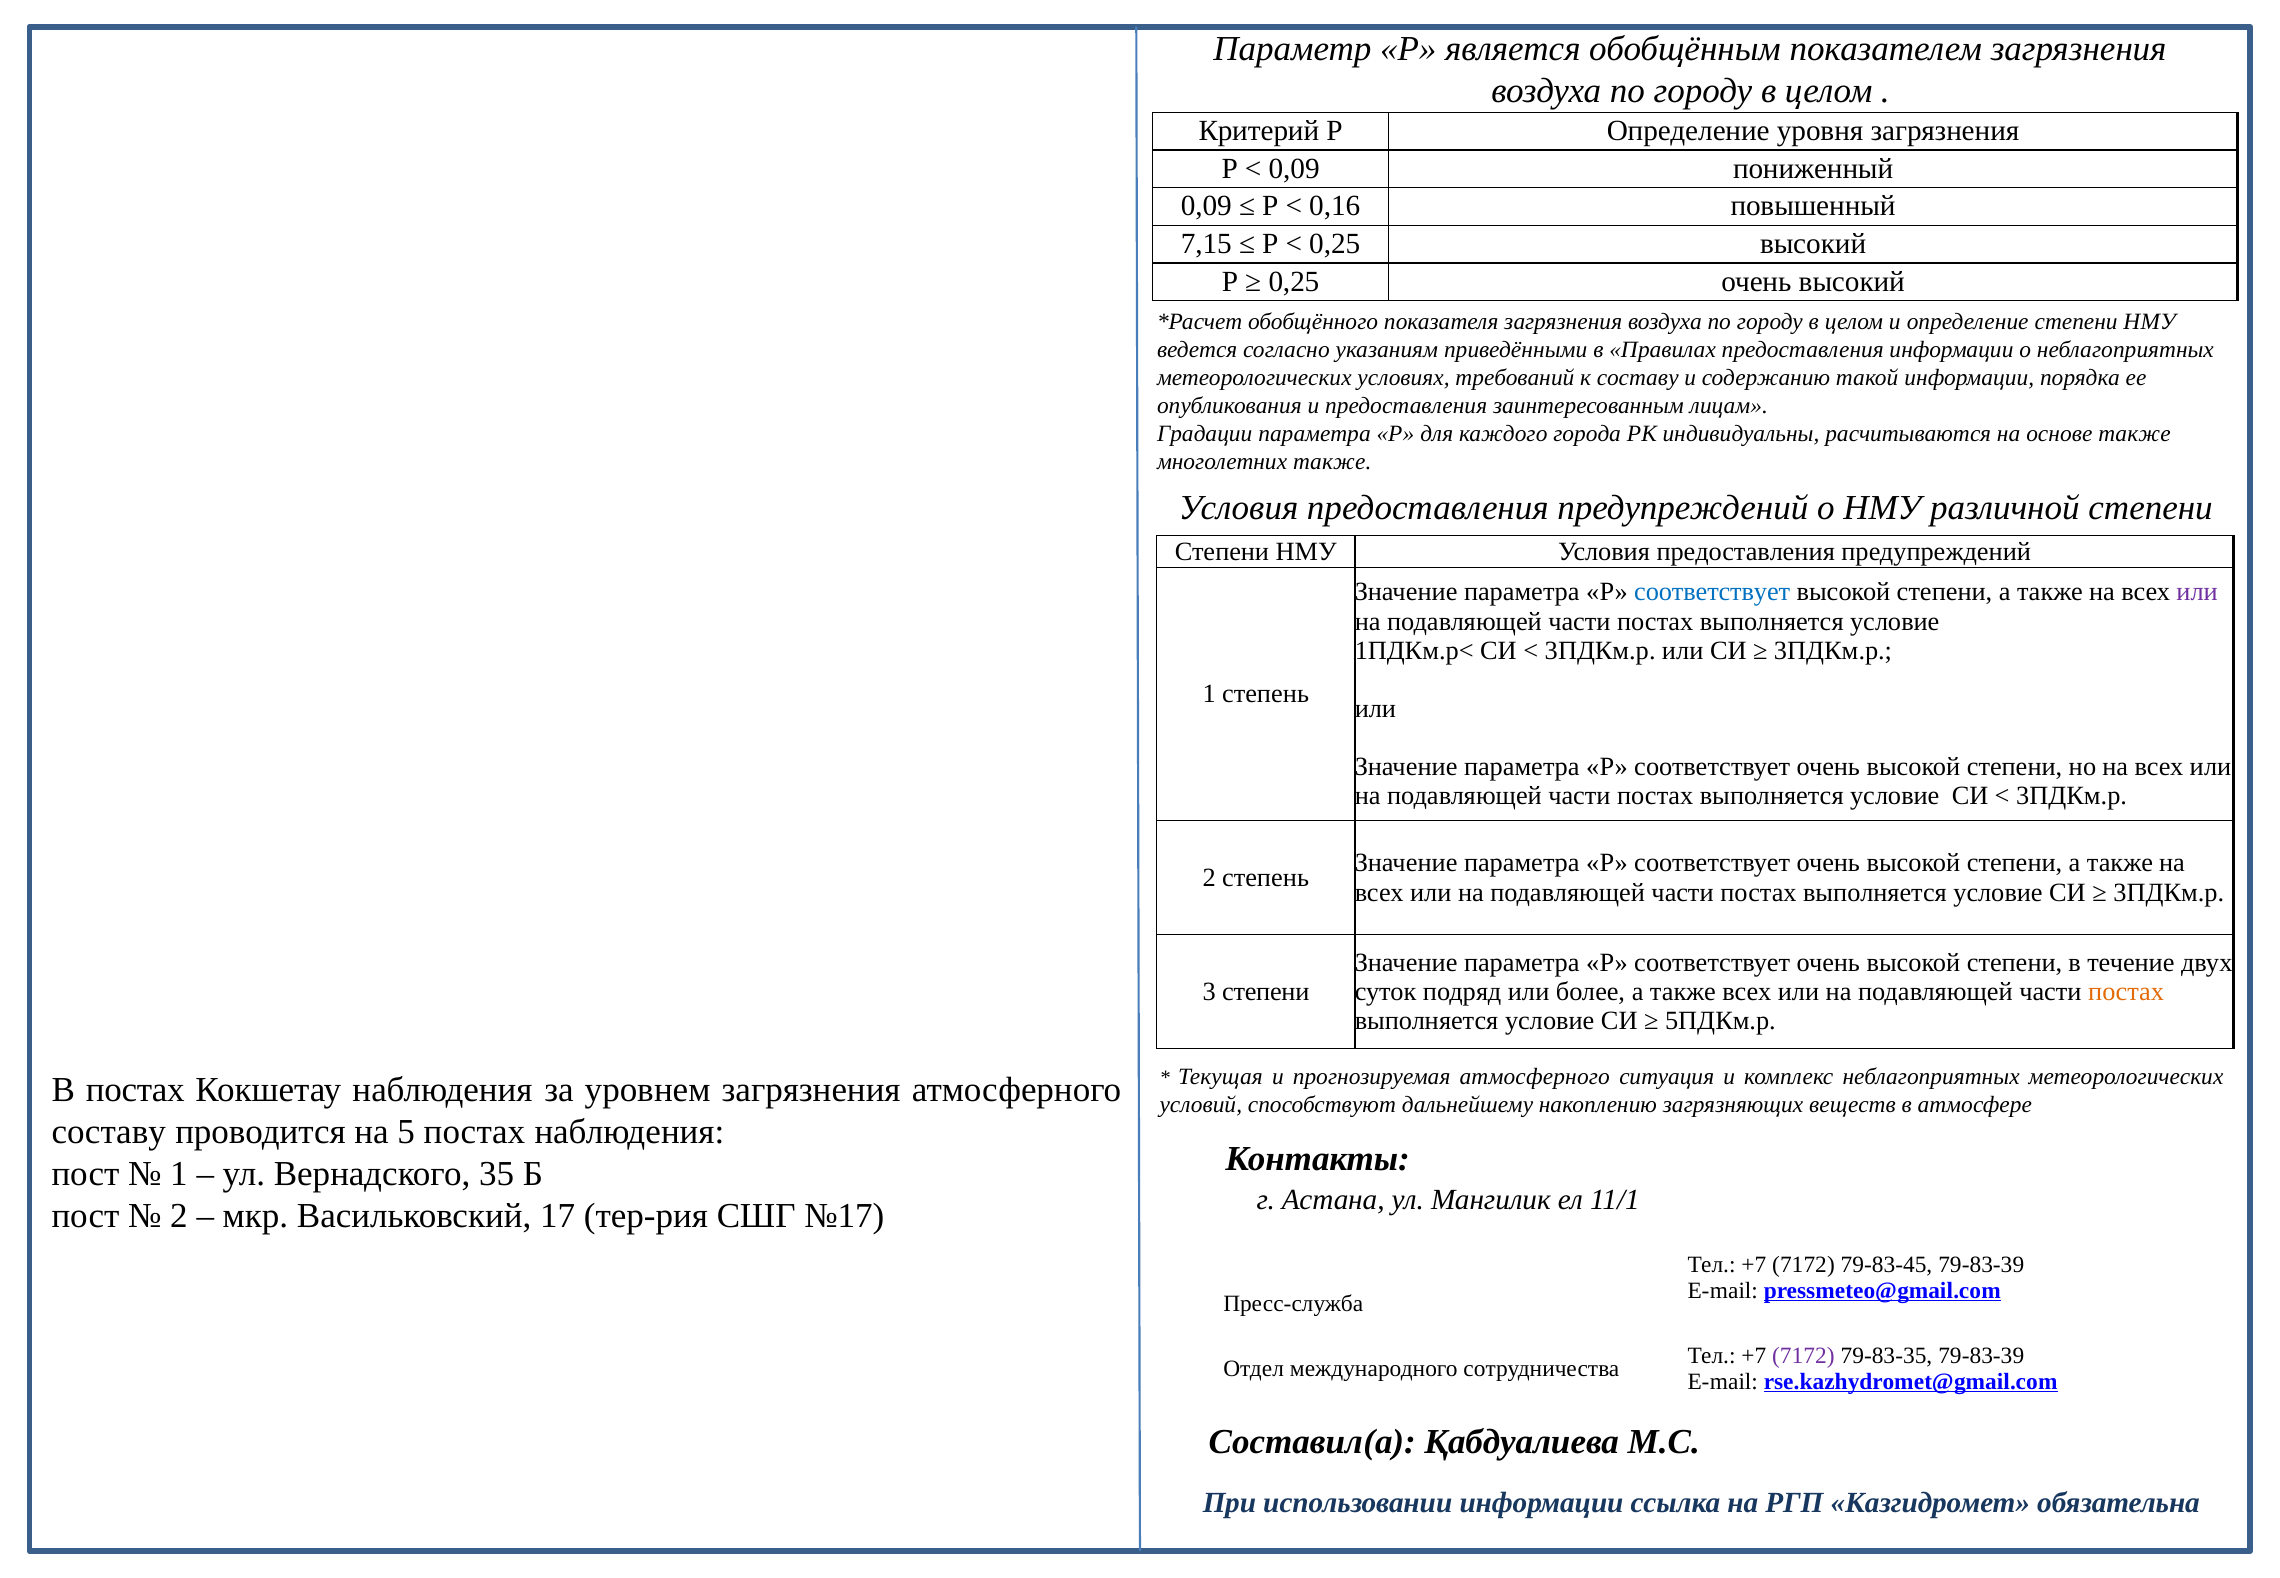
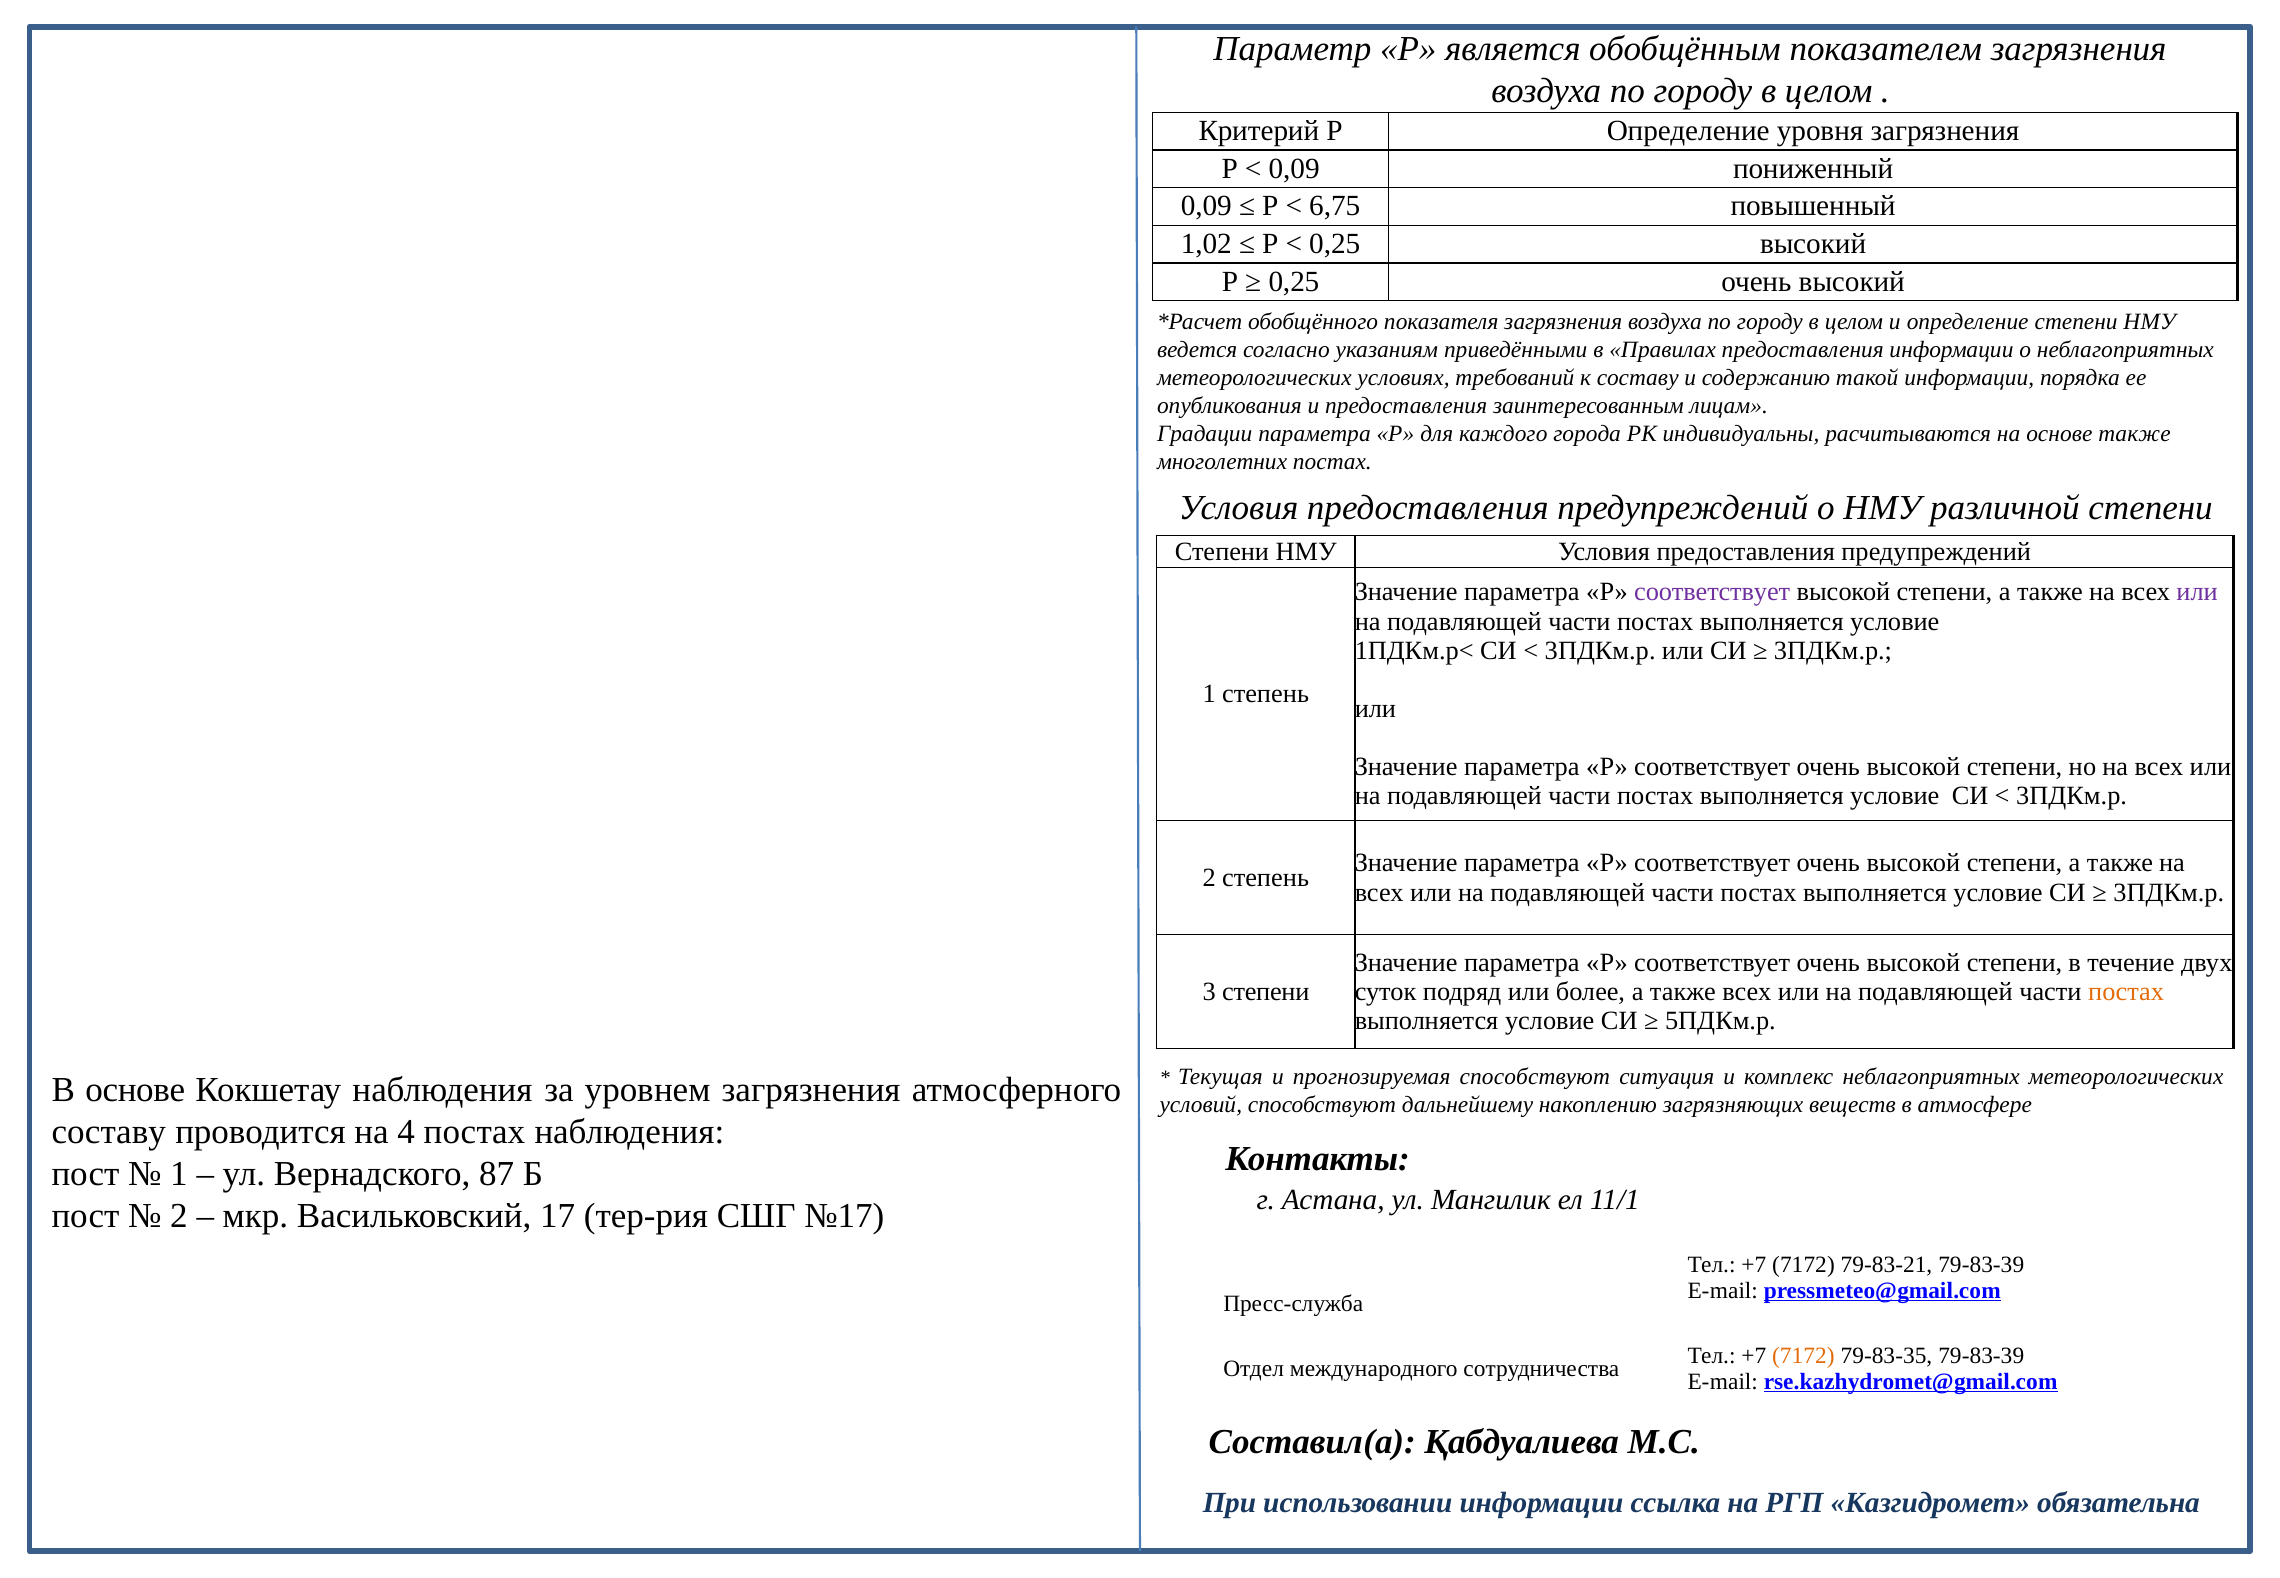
0,16: 0,16 -> 6,75
7,15: 7,15 -> 1,02
многолетних также: также -> постах
соответствует at (1712, 592) colour: blue -> purple
прогнозируемая атмосферного: атмосферного -> способствуют
В постах: постах -> основе
5: 5 -> 4
35: 35 -> 87
79-83-45: 79-83-45 -> 79-83-21
7172 at (1803, 1356) colour: purple -> orange
